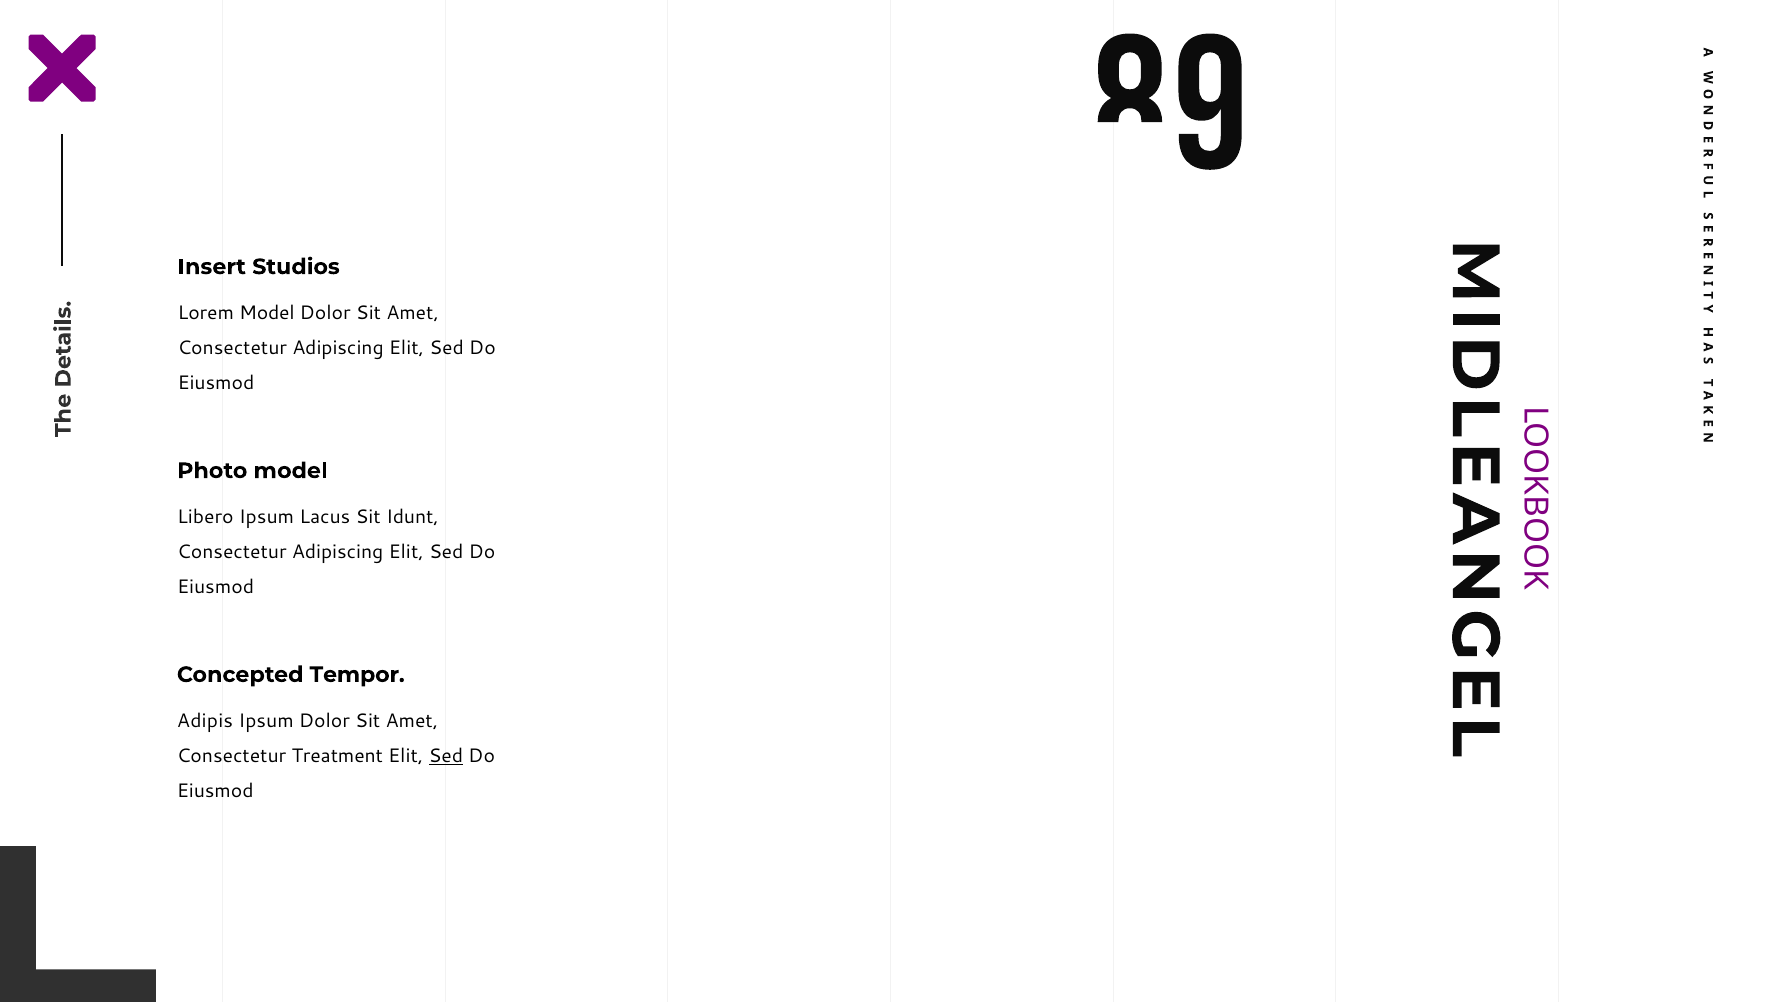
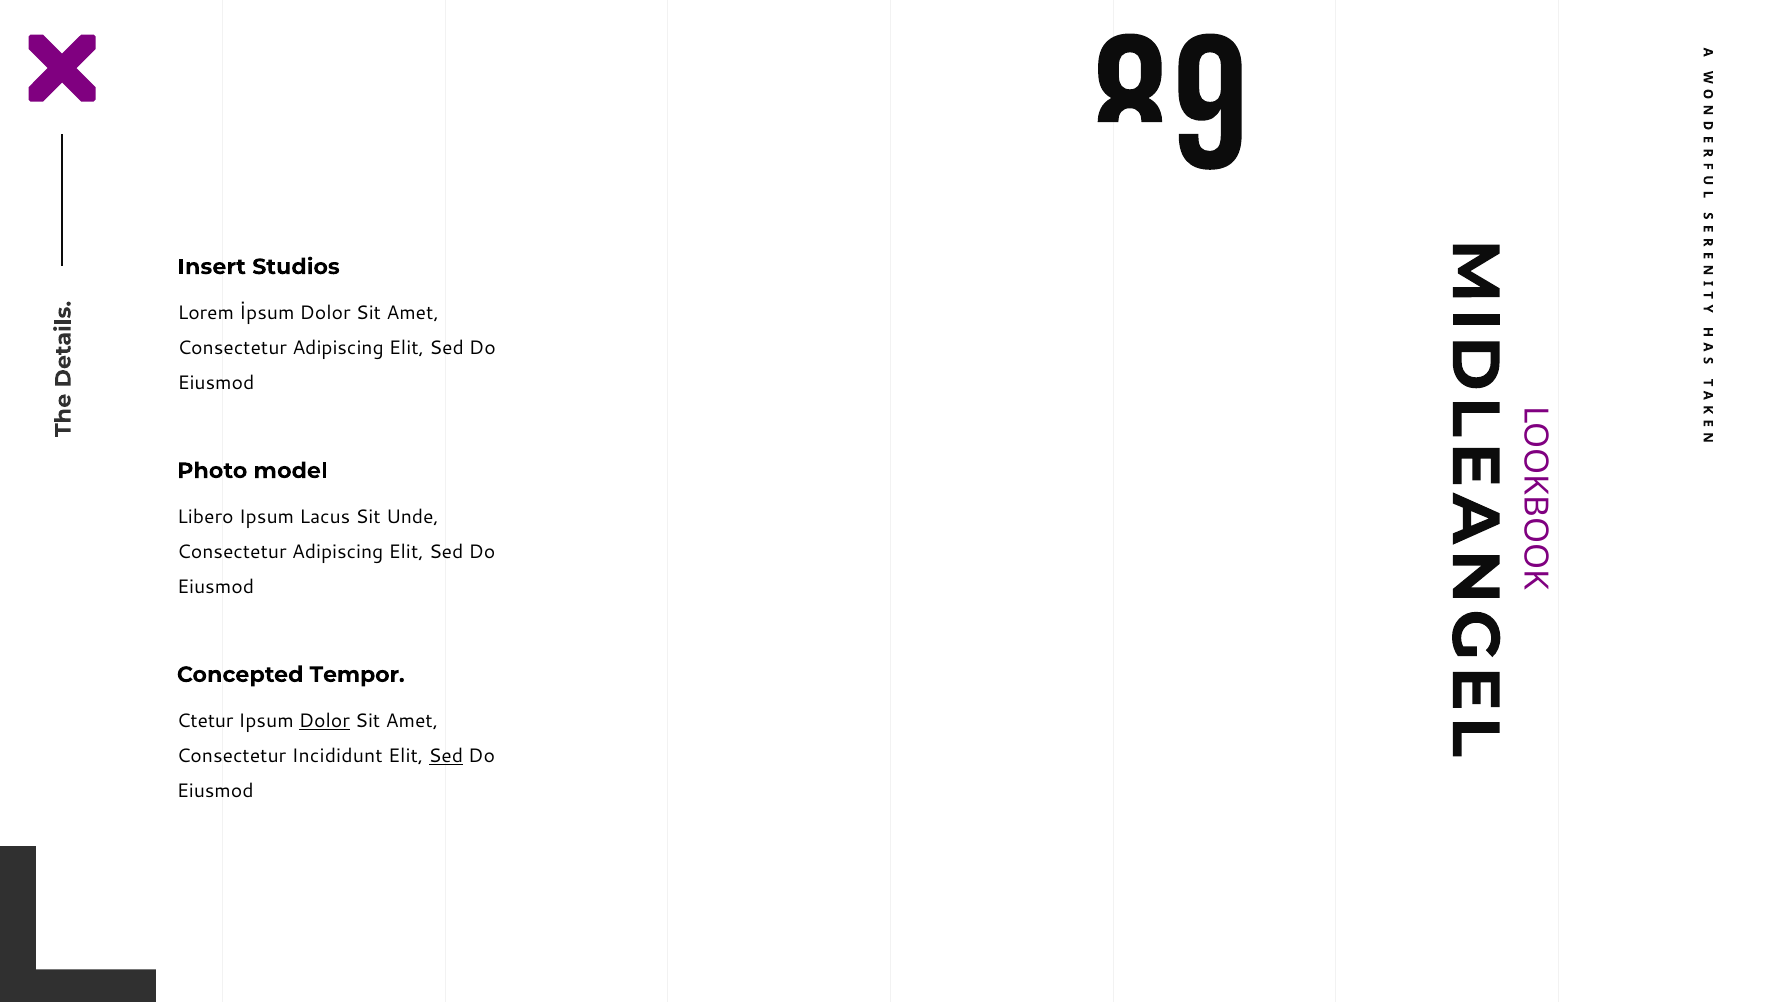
Lorem Model: Model -> İpsum
Idunt: Idunt -> Unde
Adipis: Adipis -> Ctetur
Dolor at (324, 721) underline: none -> present
Treatment: Treatment -> Incididunt
